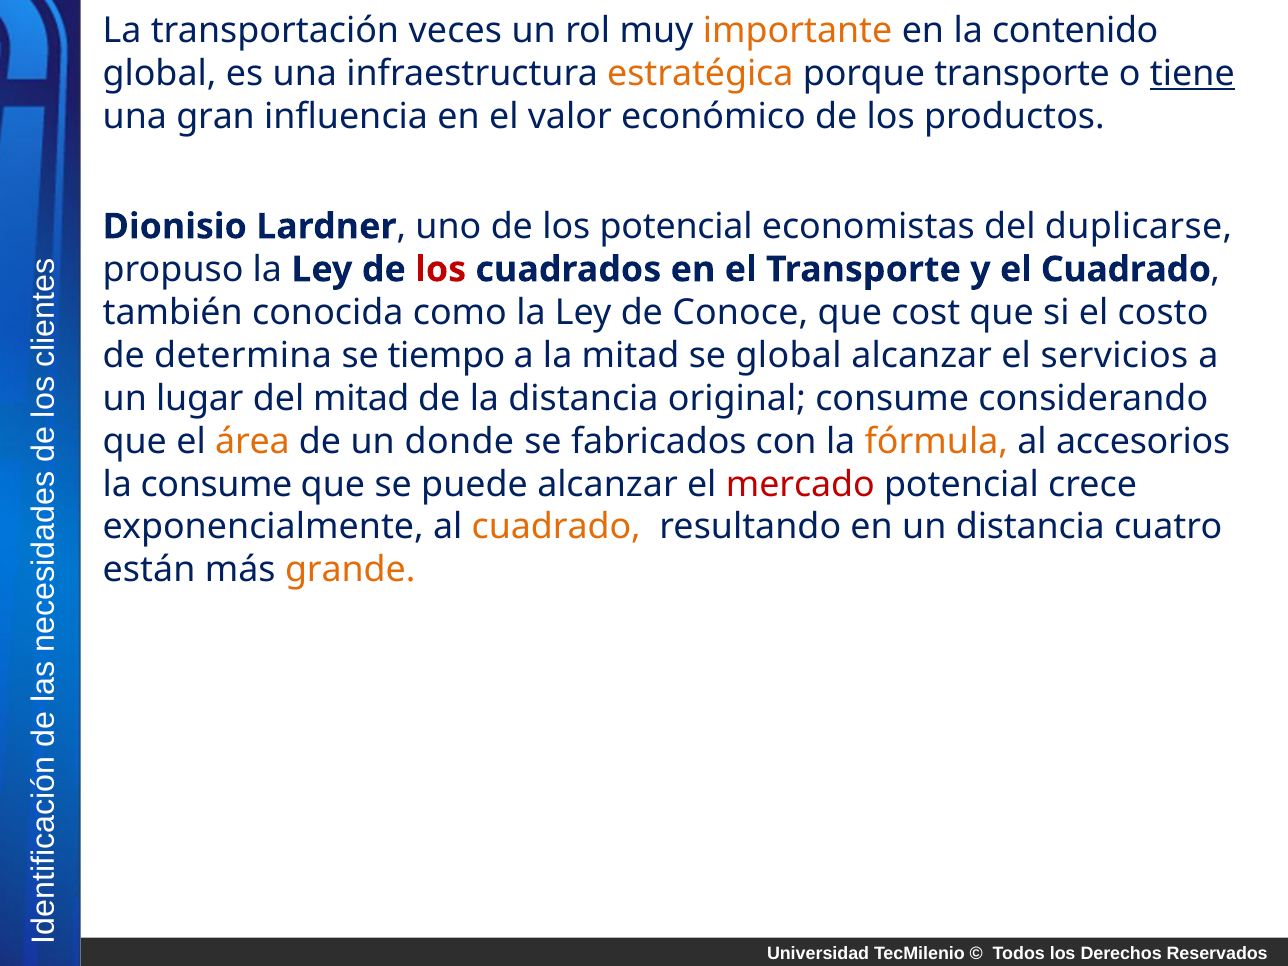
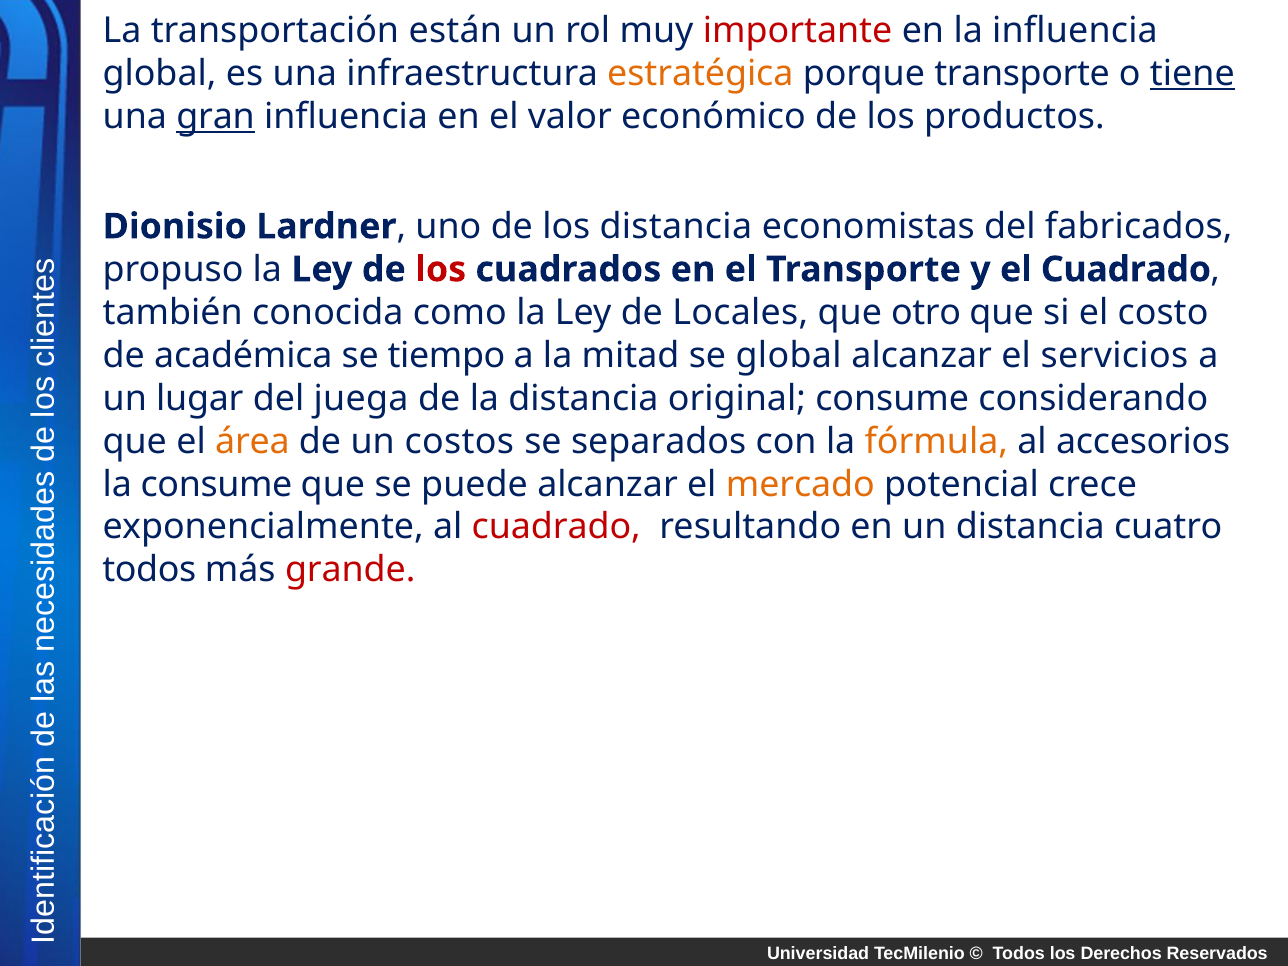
veces: veces -> están
importante colour: orange -> red
la contenido: contenido -> influencia
gran underline: none -> present
los potencial: potencial -> distancia
duplicarse: duplicarse -> fabricados
Conoce: Conoce -> Locales
cost: cost -> otro
determina: determina -> académica
del mitad: mitad -> juega
donde: donde -> costos
fabricados: fabricados -> separados
mercado colour: red -> orange
cuadrado at (556, 527) colour: orange -> red
están at (149, 570): están -> todos
grande colour: orange -> red
